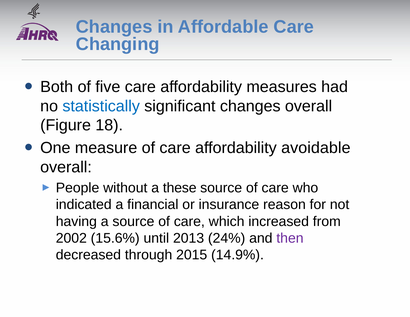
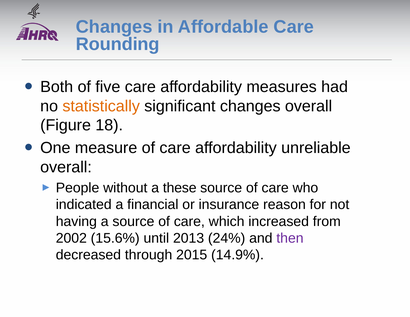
Changing: Changing -> Rounding
statistically colour: blue -> orange
avoidable: avoidable -> unreliable
